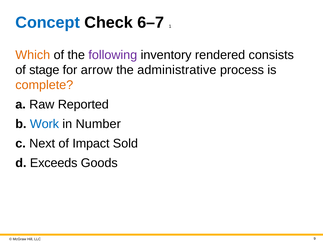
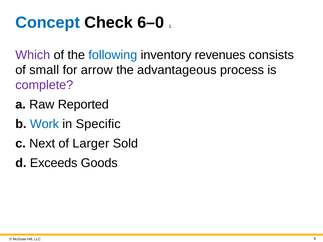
6–7: 6–7 -> 6–0
Which colour: orange -> purple
following colour: purple -> blue
rendered: rendered -> revenues
stage: stage -> small
administrative: administrative -> advantageous
complete colour: orange -> purple
Number: Number -> Specific
Impact: Impact -> Larger
